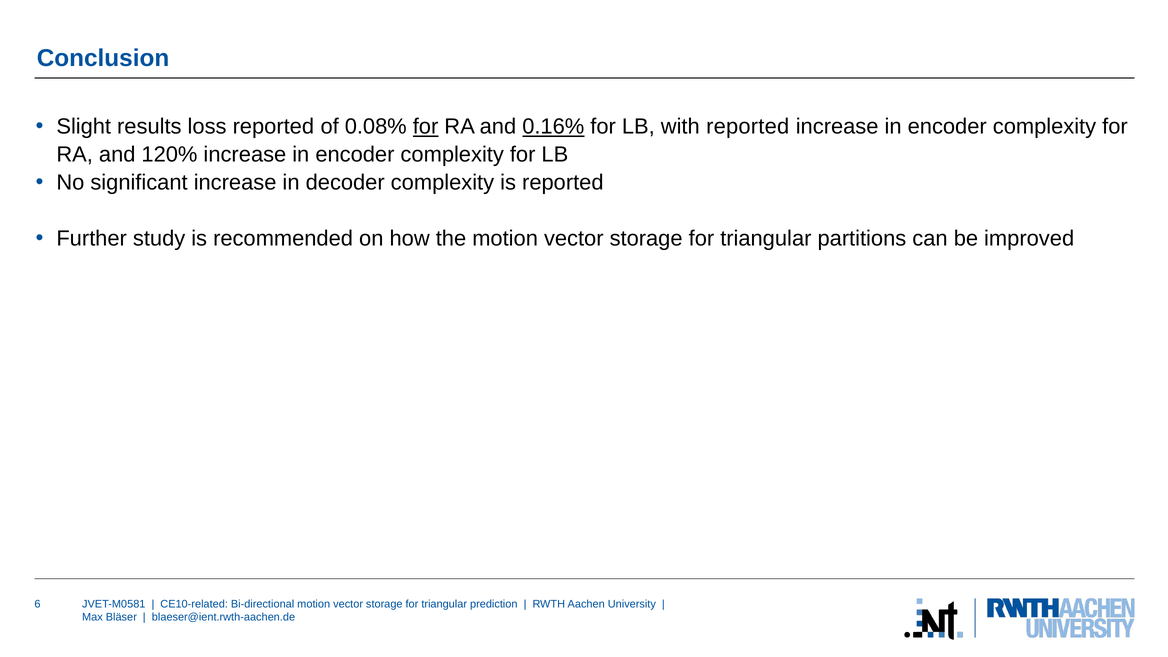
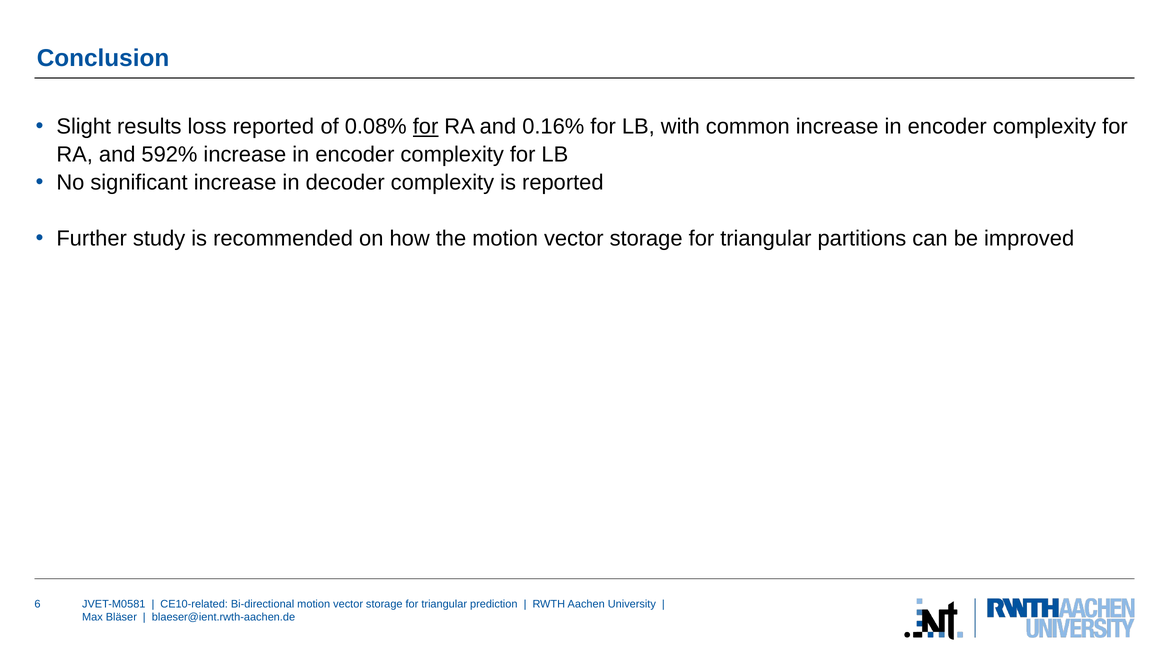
0.16% underline: present -> none
with reported: reported -> common
120%: 120% -> 592%
